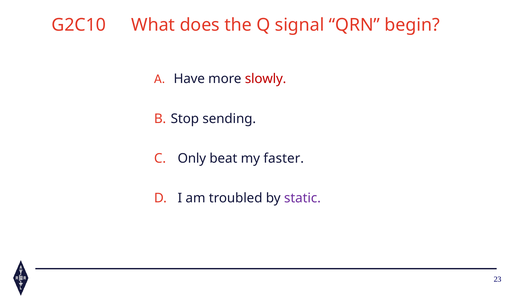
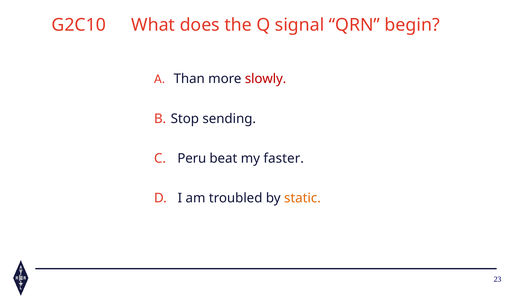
Have: Have -> Than
Only: Only -> Peru
static colour: purple -> orange
